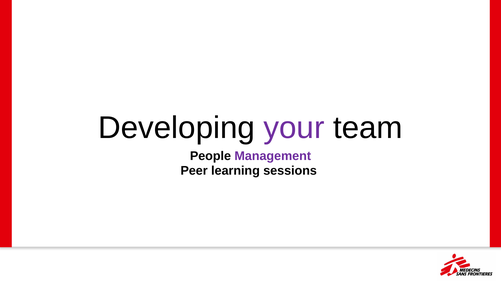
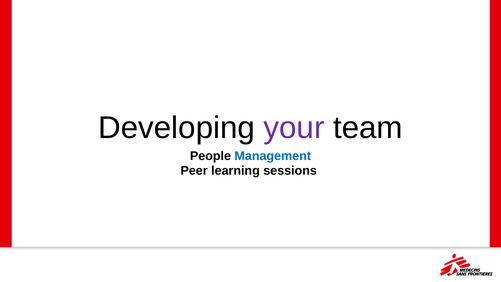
Management colour: purple -> blue
